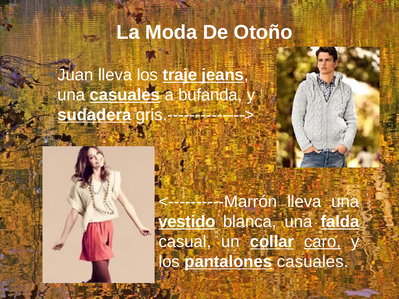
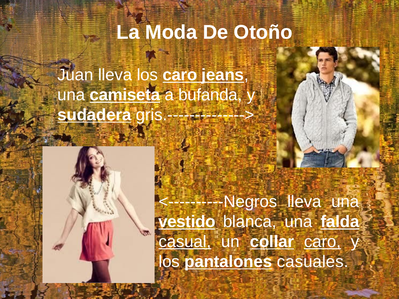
los traje: traje -> caro
una casuales: casuales -> camiseta
<----------Marrón: <----------Marrón -> <----------Negros
casual underline: none -> present
